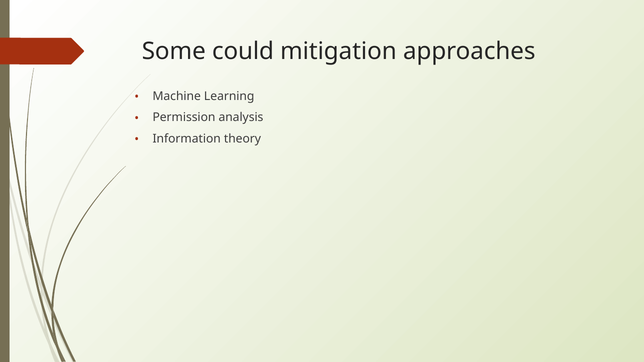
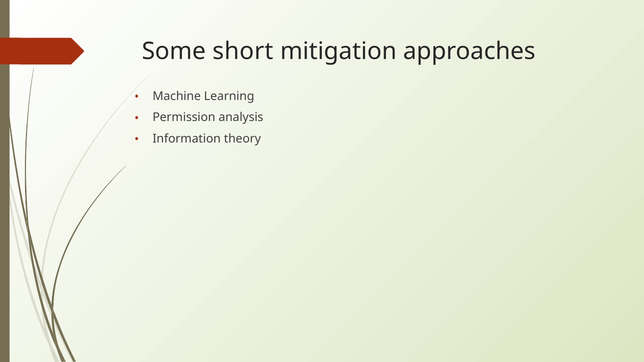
could: could -> short
